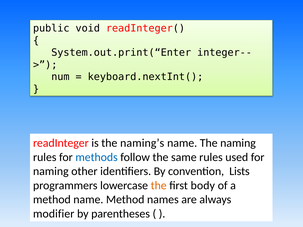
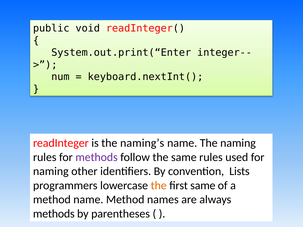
methods at (97, 157) colour: blue -> purple
first body: body -> same
modifier at (54, 214): modifier -> methods
